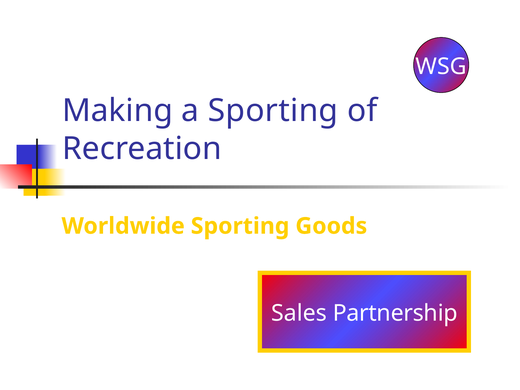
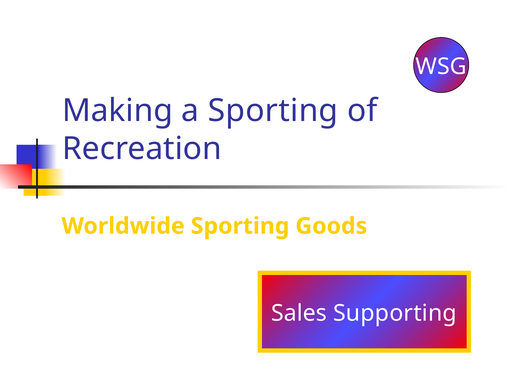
Partnership: Partnership -> Supporting
